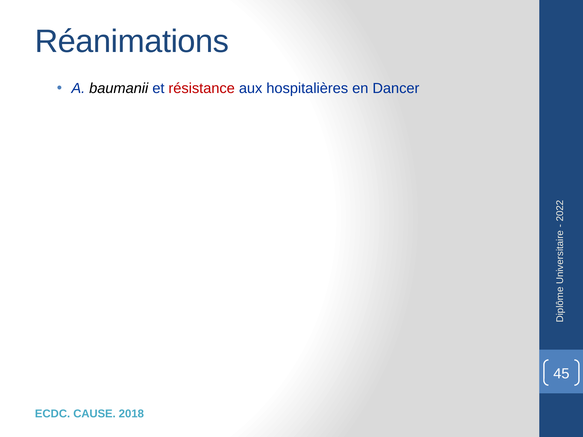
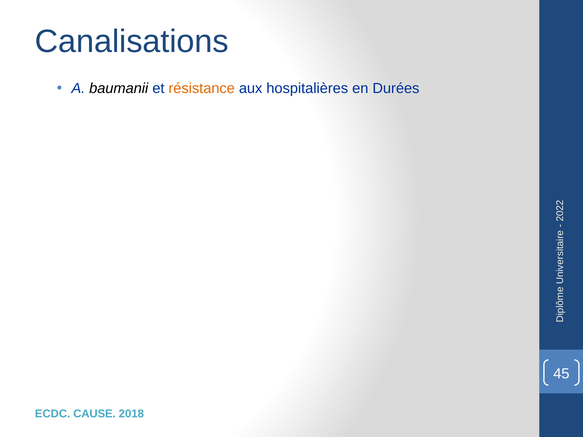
Réanimations: Réanimations -> Canalisations
résistance colour: red -> orange
Dancer: Dancer -> Durées
